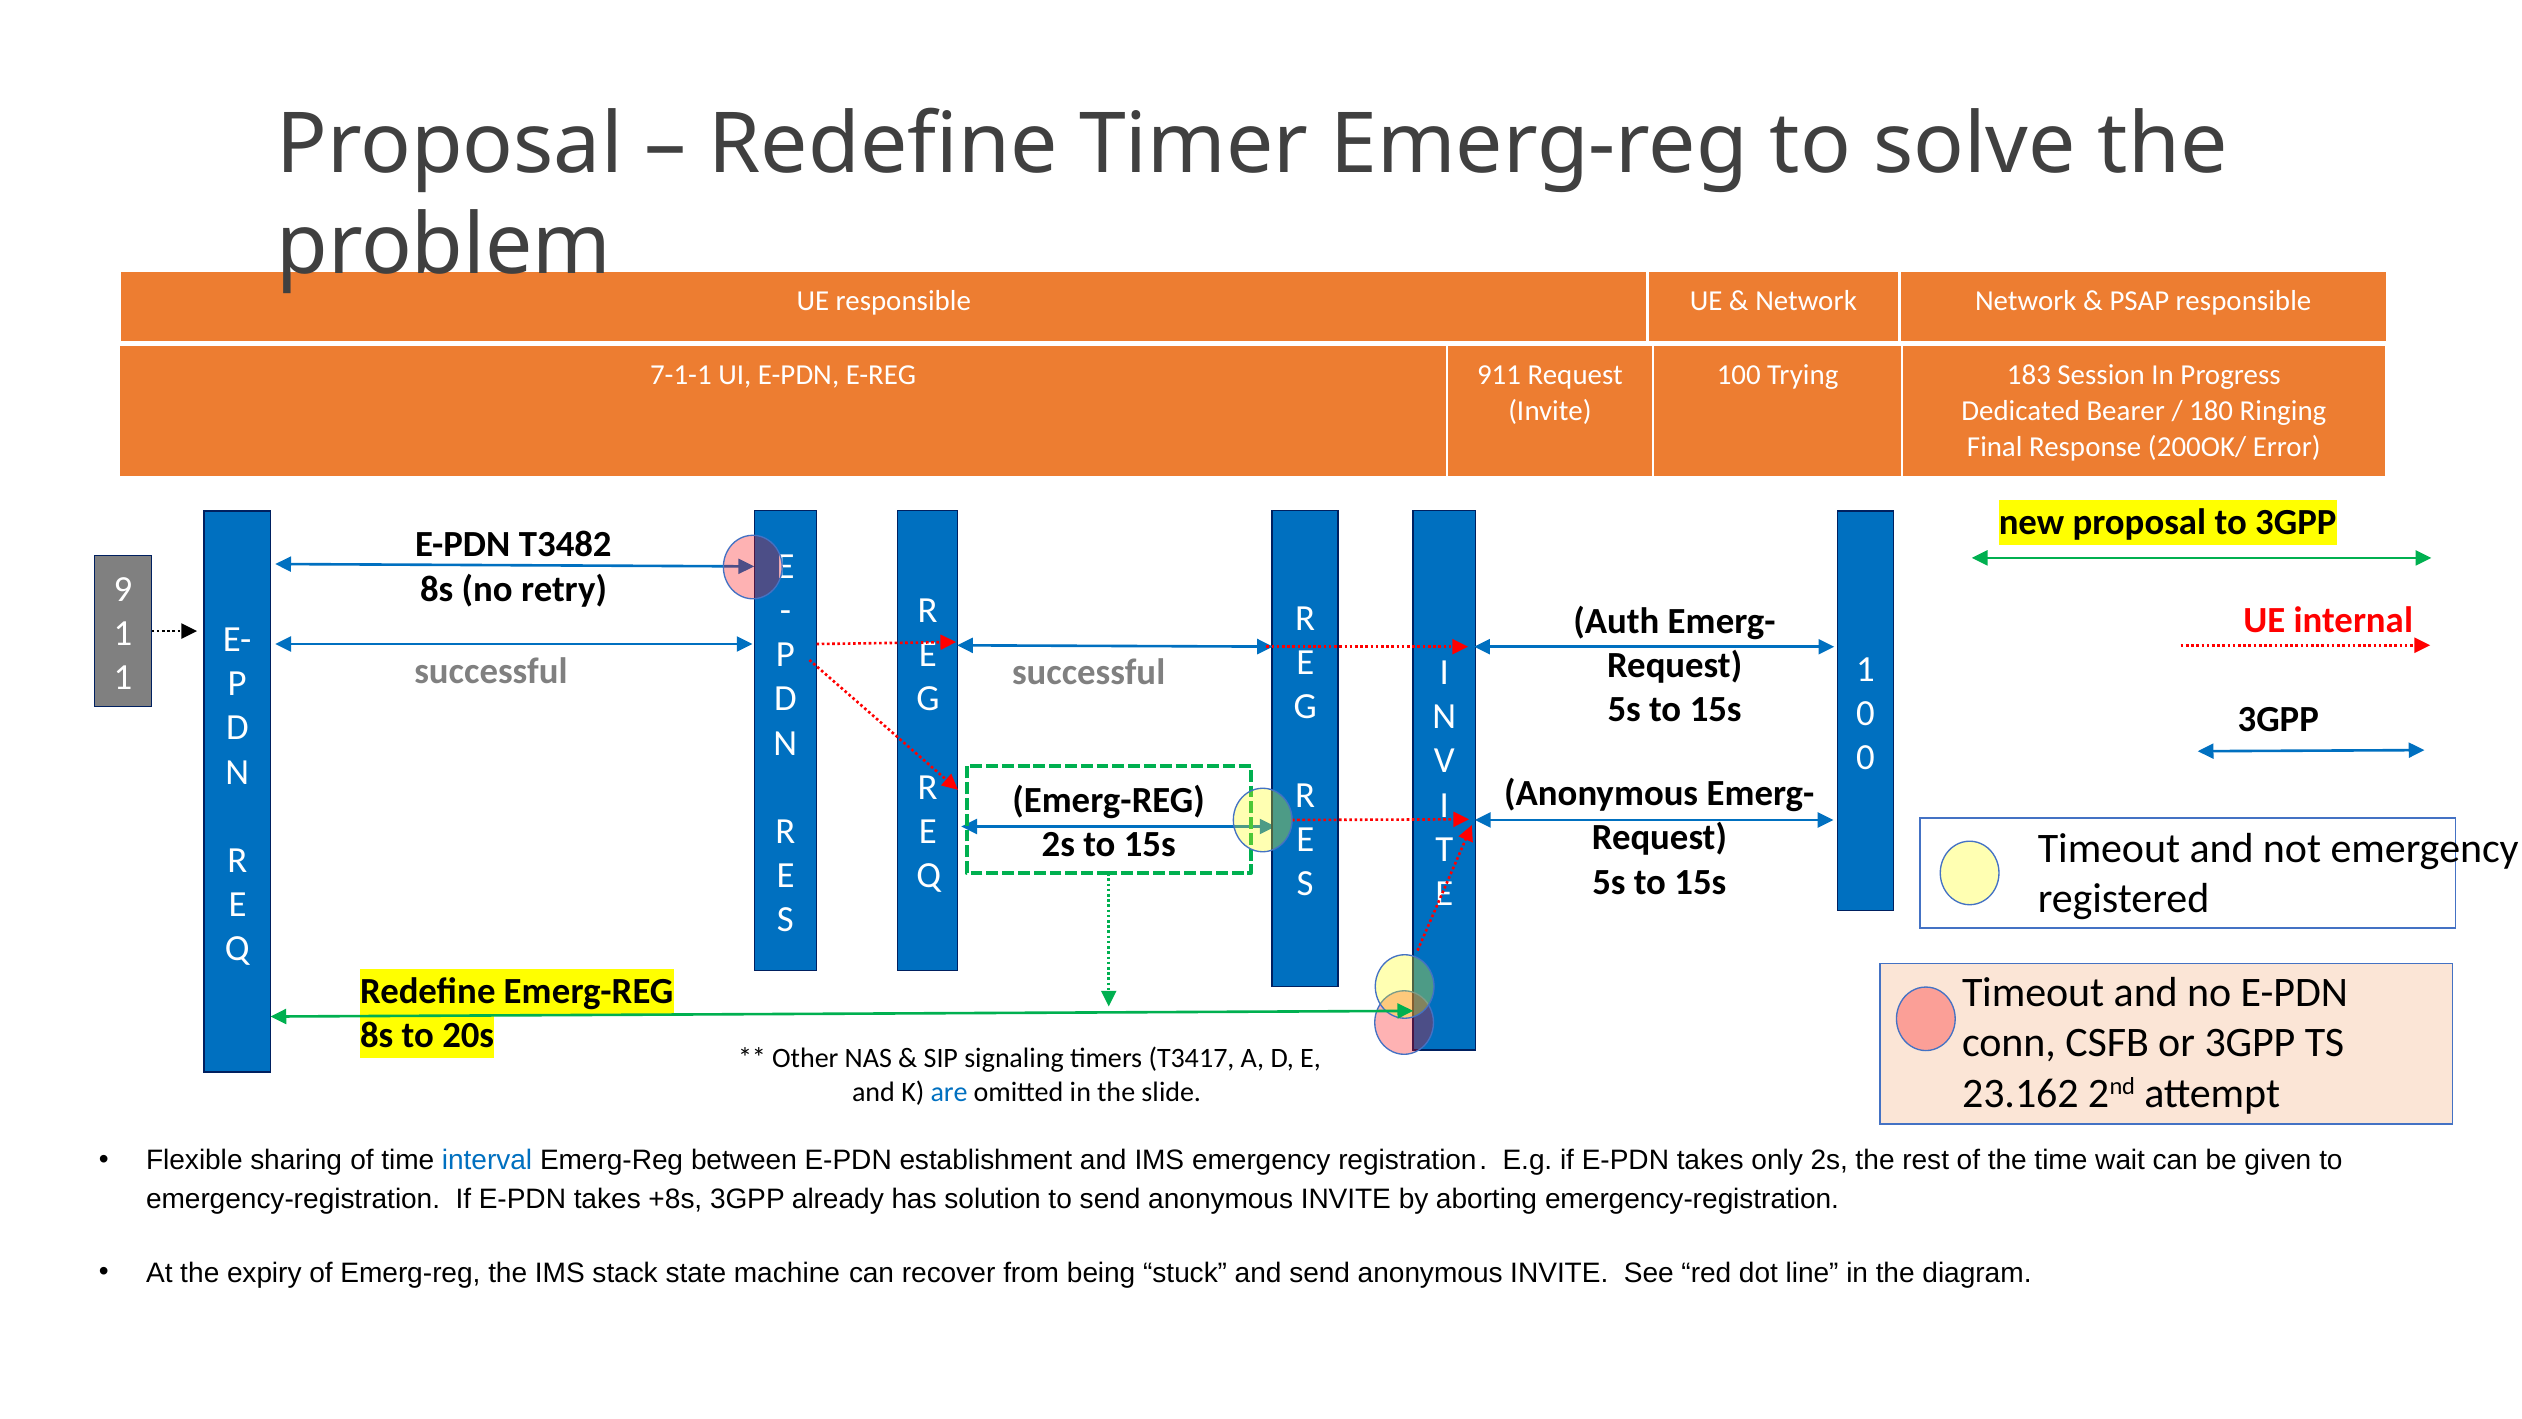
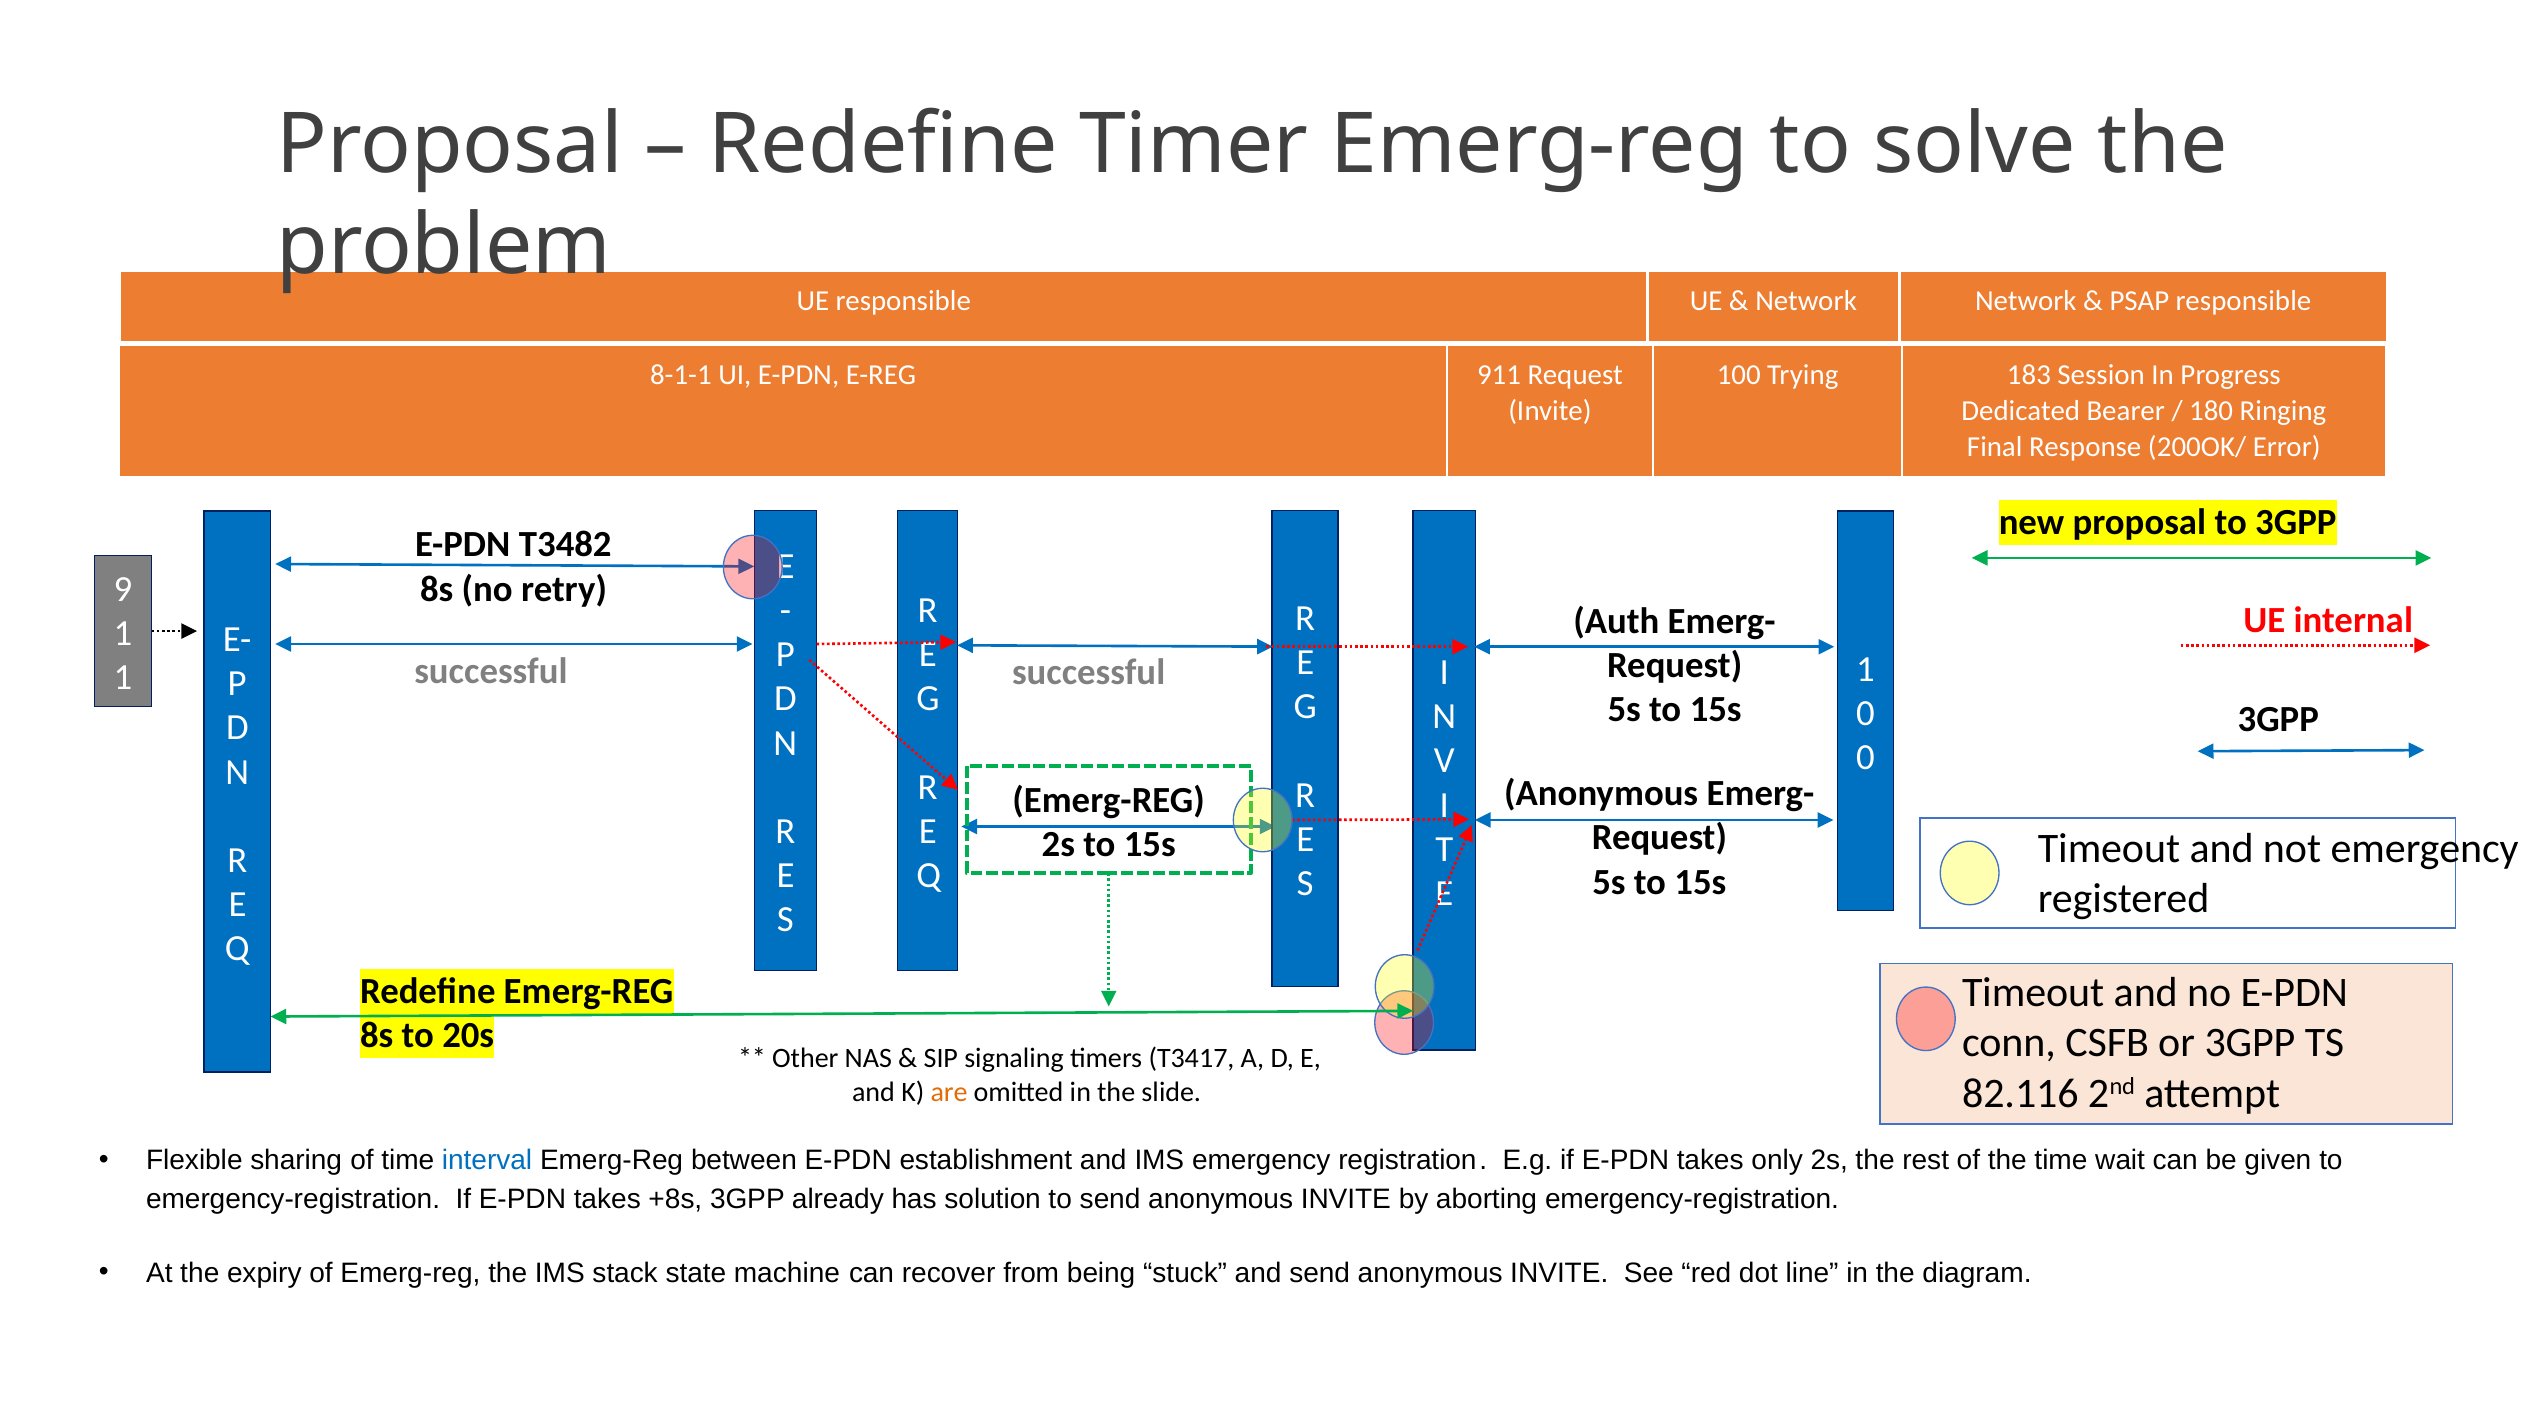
7-1-1: 7-1-1 -> 8-1-1
23.162: 23.162 -> 82.116
are colour: blue -> orange
